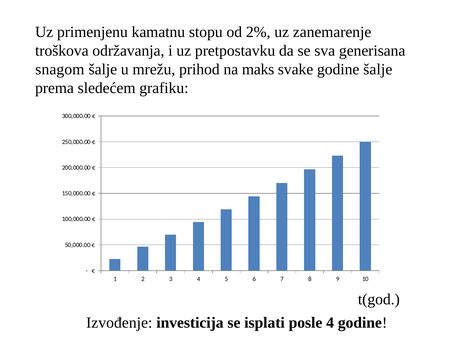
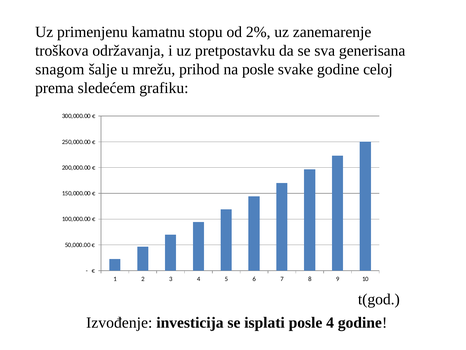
na maks: maks -> posle
godine šalje: šalje -> celoj
